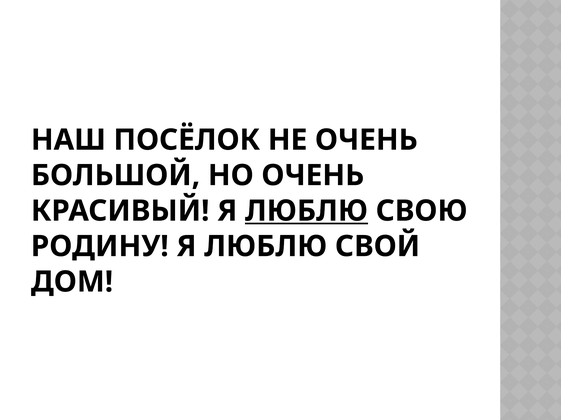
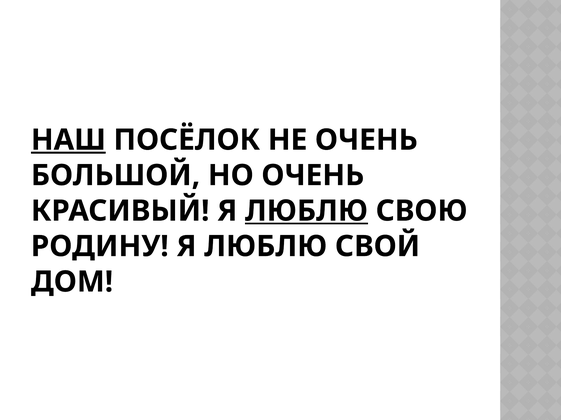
НАШ underline: none -> present
